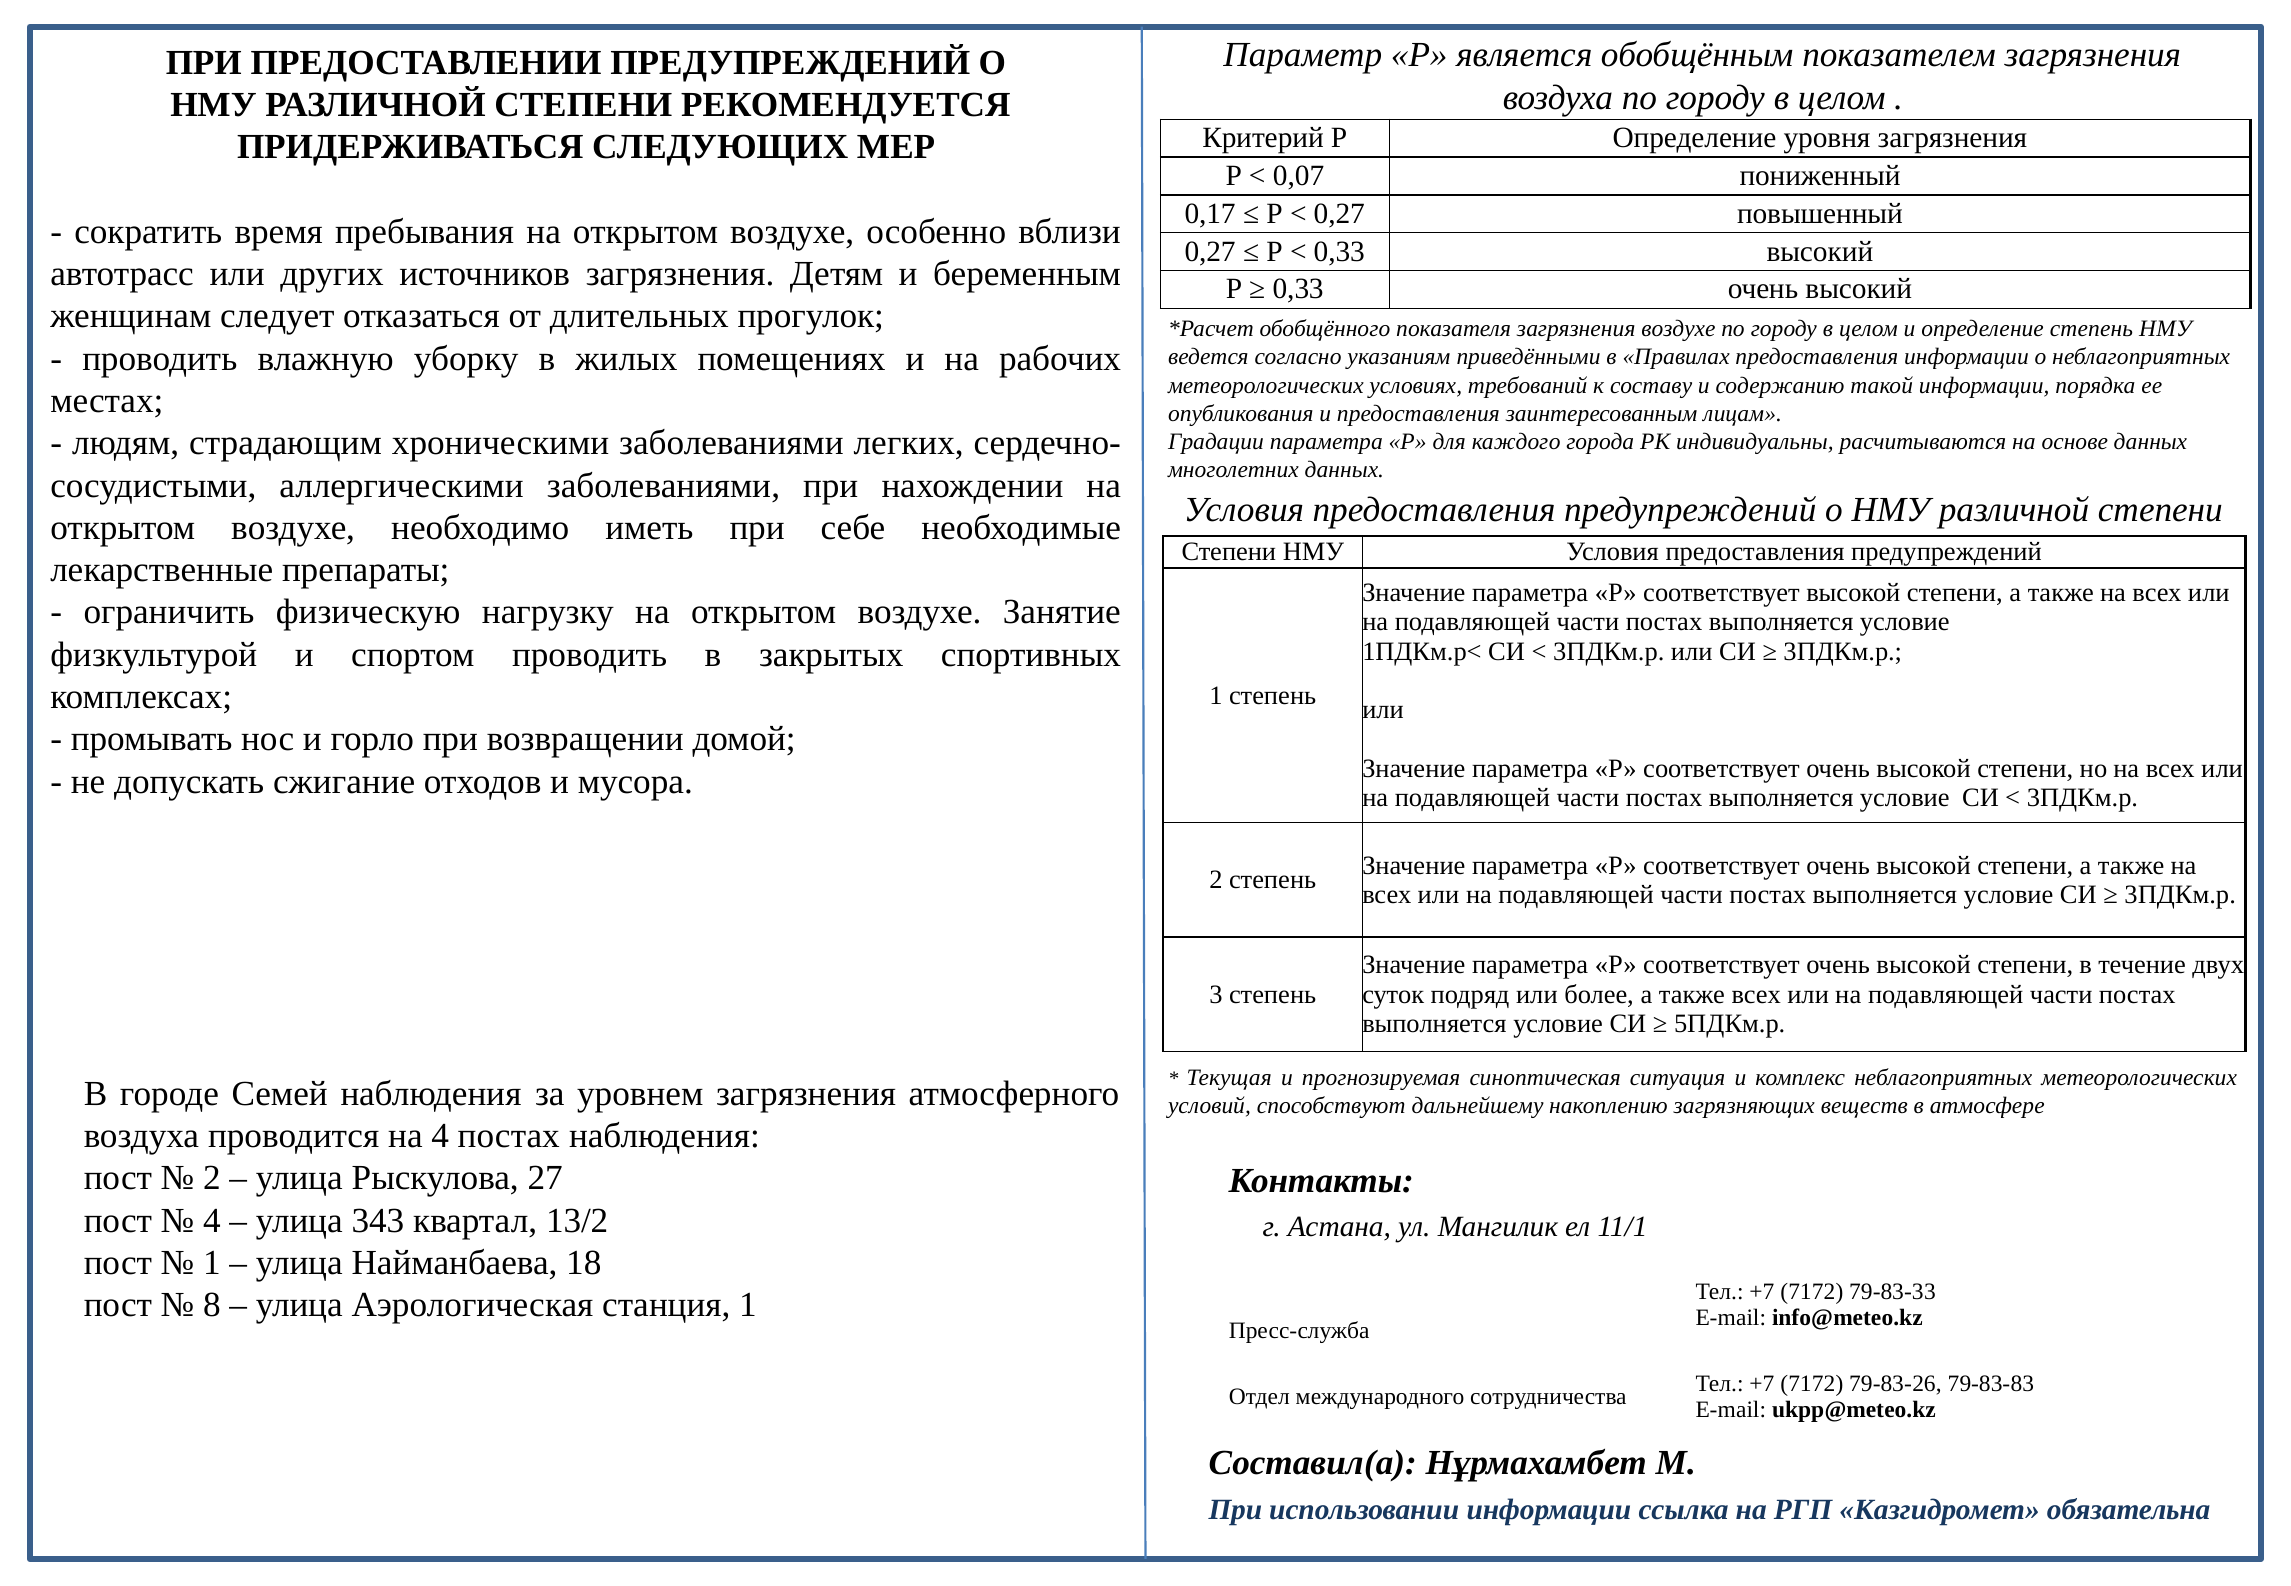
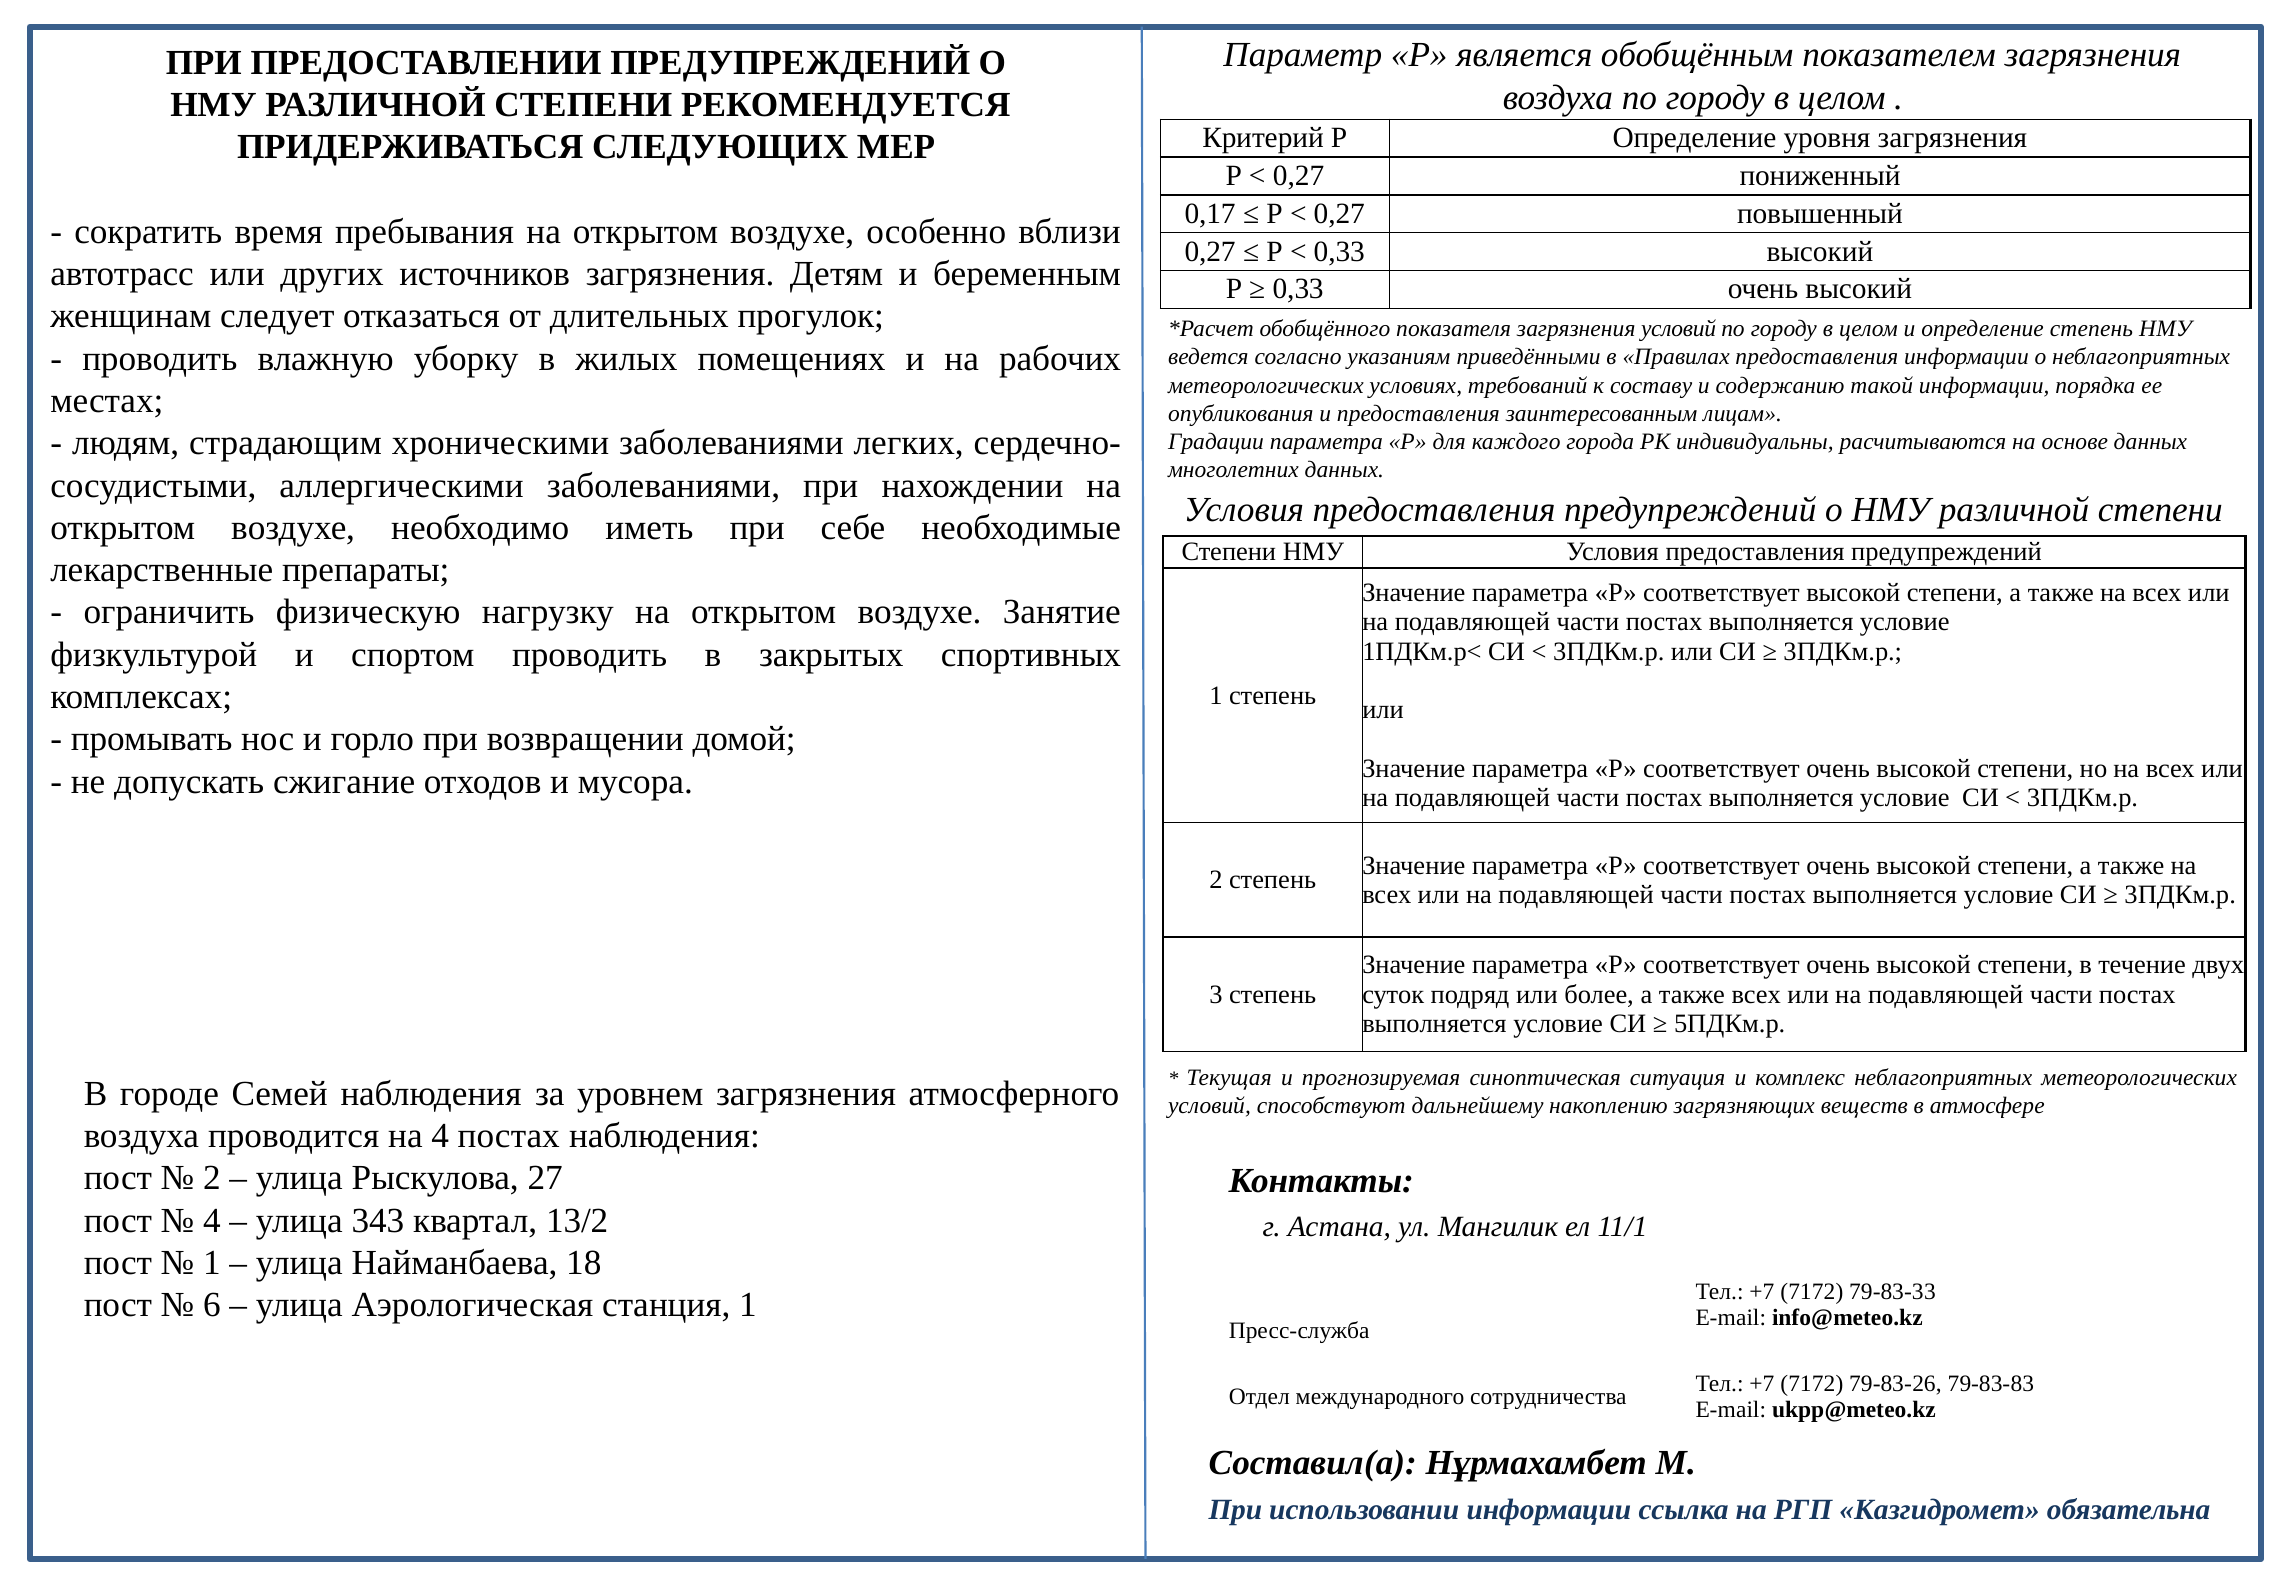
0,07 at (1299, 176): 0,07 -> 0,27
загрязнения воздухе: воздухе -> условий
8: 8 -> 6
